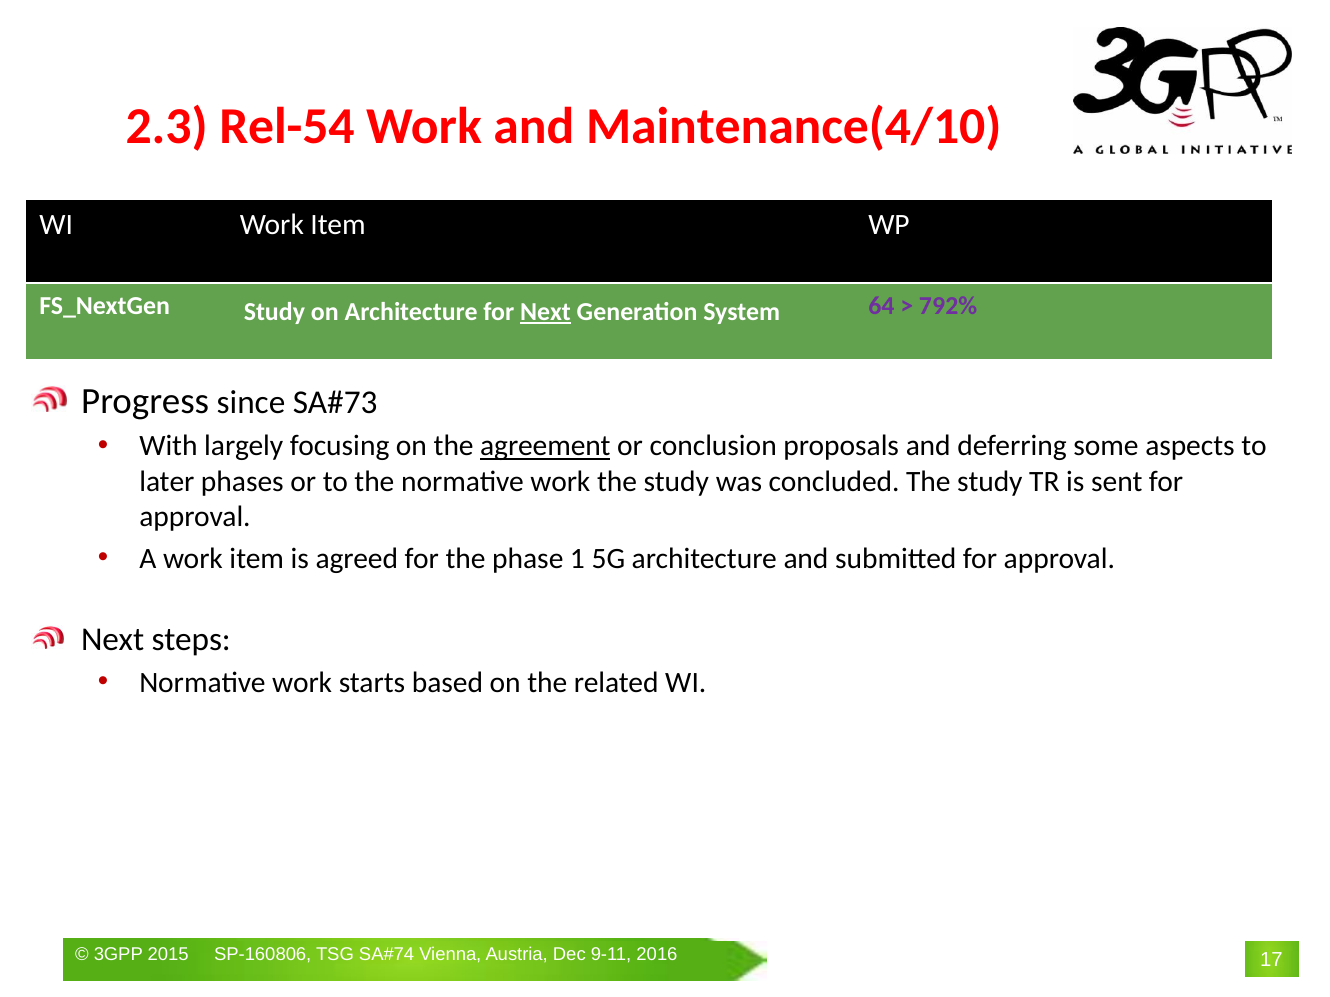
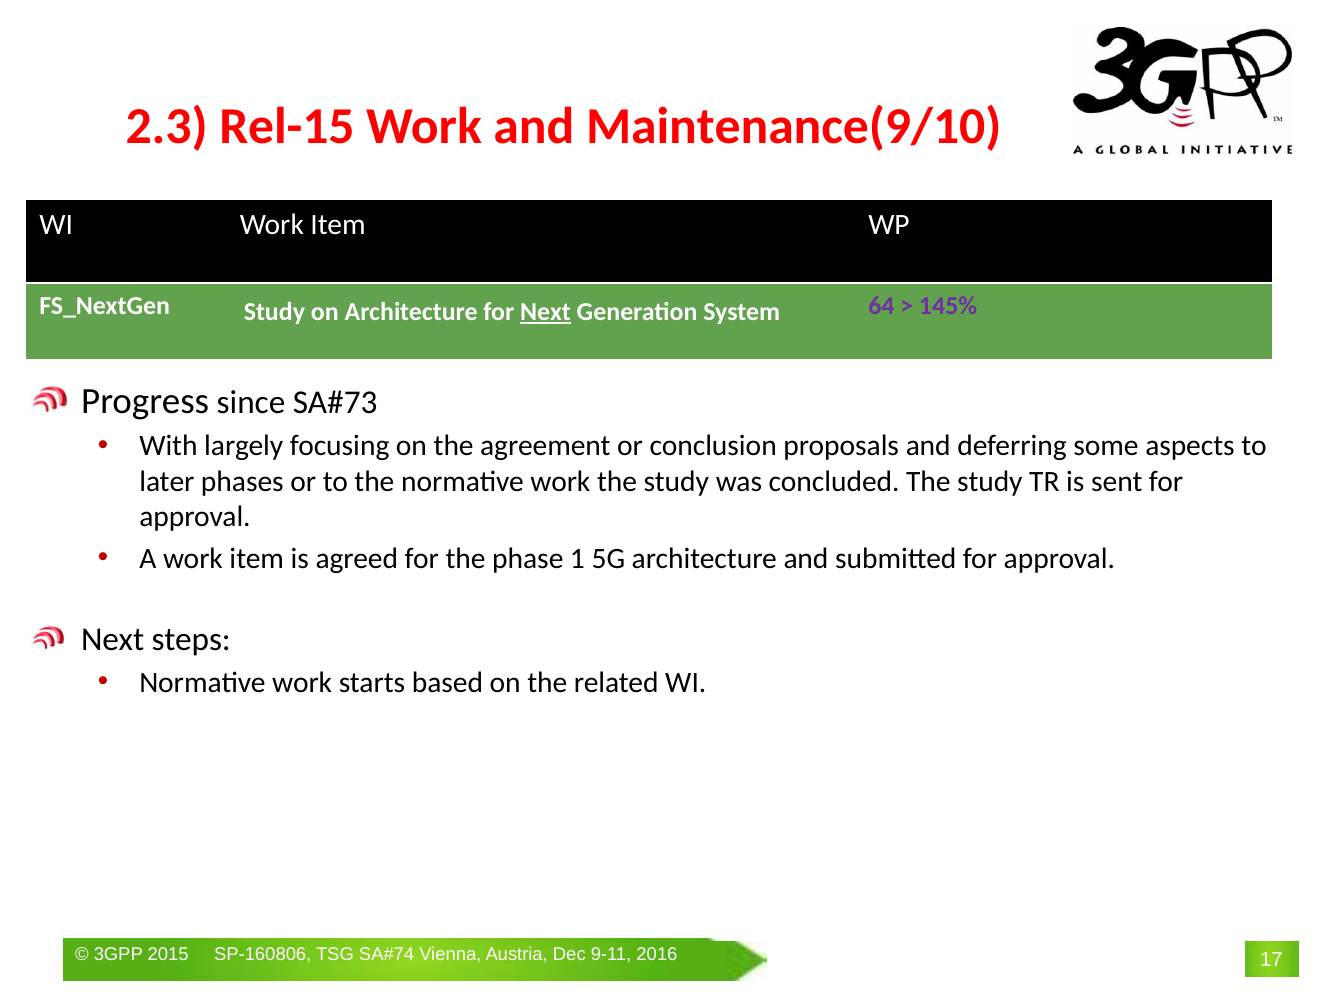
Rel-54: Rel-54 -> Rel-15
Maintenance(4/10: Maintenance(4/10 -> Maintenance(9/10
792%: 792% -> 145%
agreement underline: present -> none
